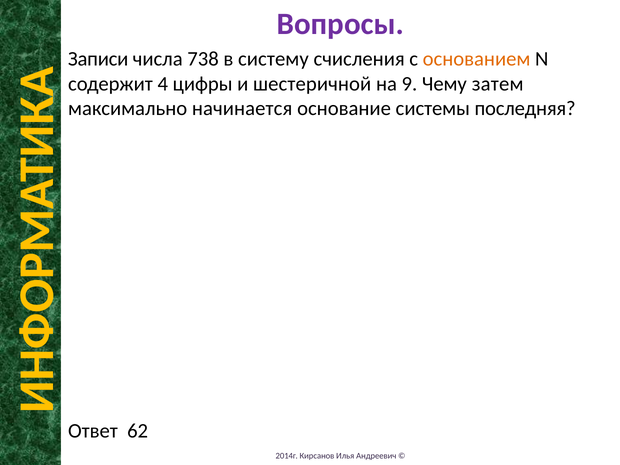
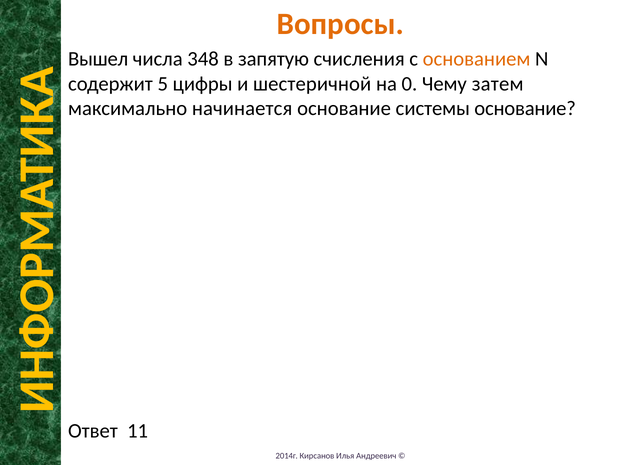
Вопросы colour: purple -> orange
Записи: Записи -> Вышел
738: 738 -> 348
систему: систему -> запятую
4: 4 -> 5
9: 9 -> 0
системы последняя: последняя -> основание
62: 62 -> 11
